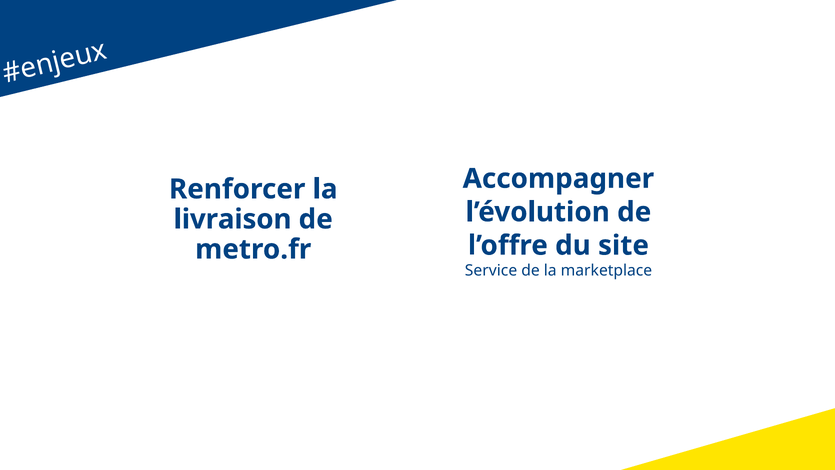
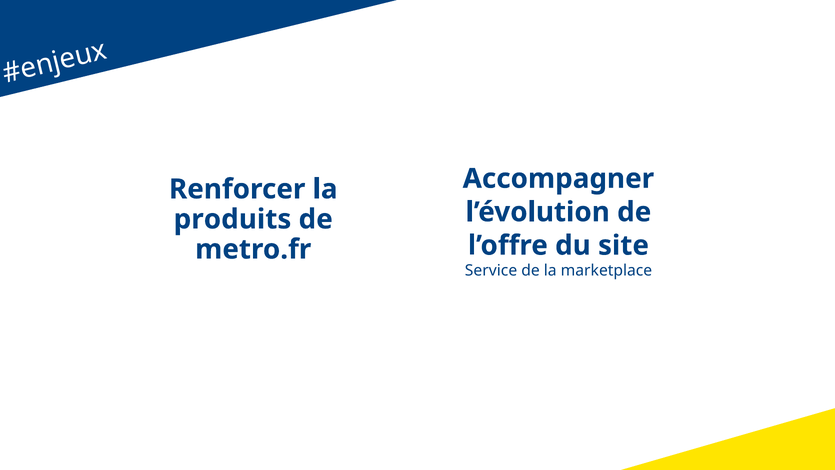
livraison: livraison -> produits
